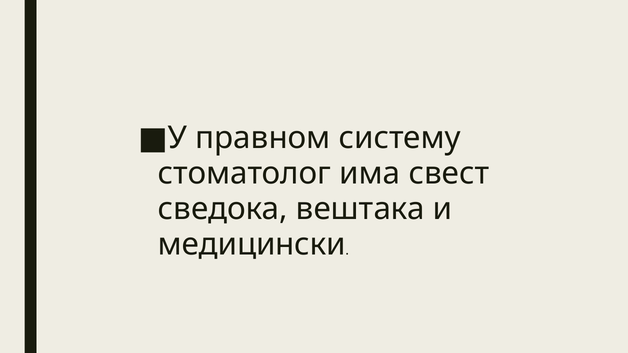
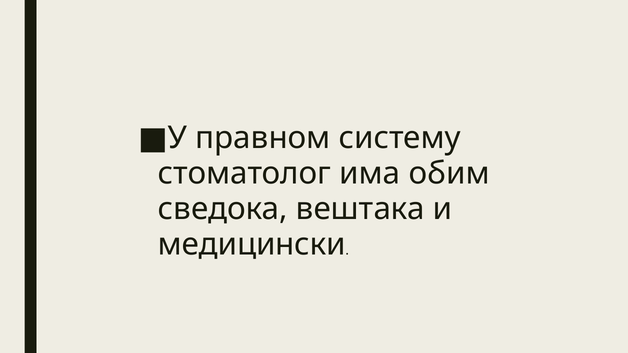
свест: свест -> обим
